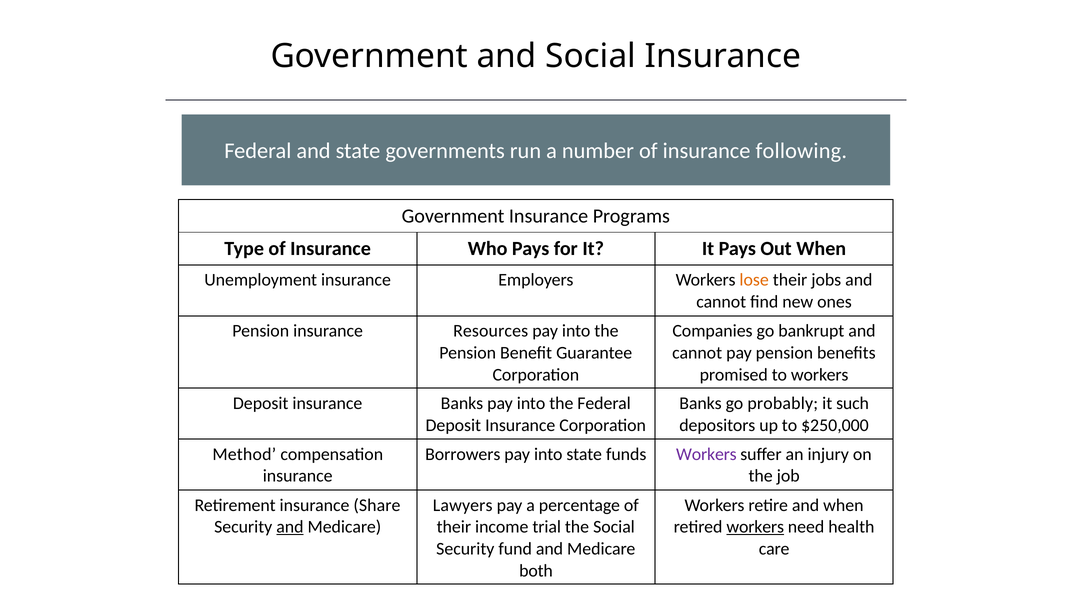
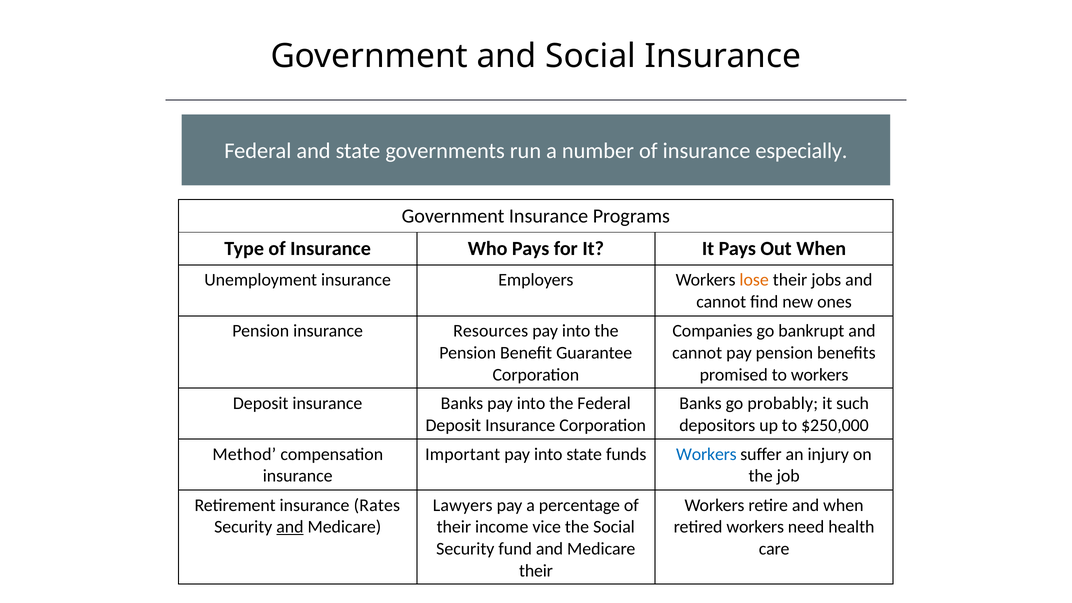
following: following -> especially
Borrowers: Borrowers -> Important
Workers at (706, 454) colour: purple -> blue
Share: Share -> Rates
trial: trial -> vice
workers at (755, 527) underline: present -> none
both at (536, 571): both -> their
